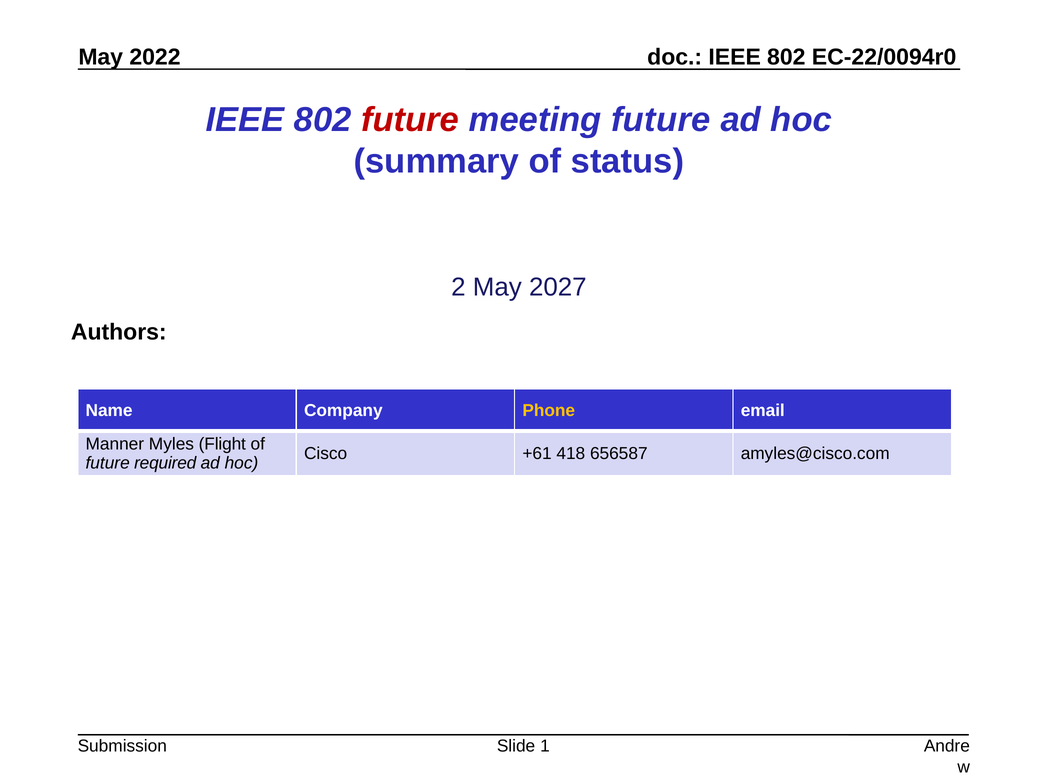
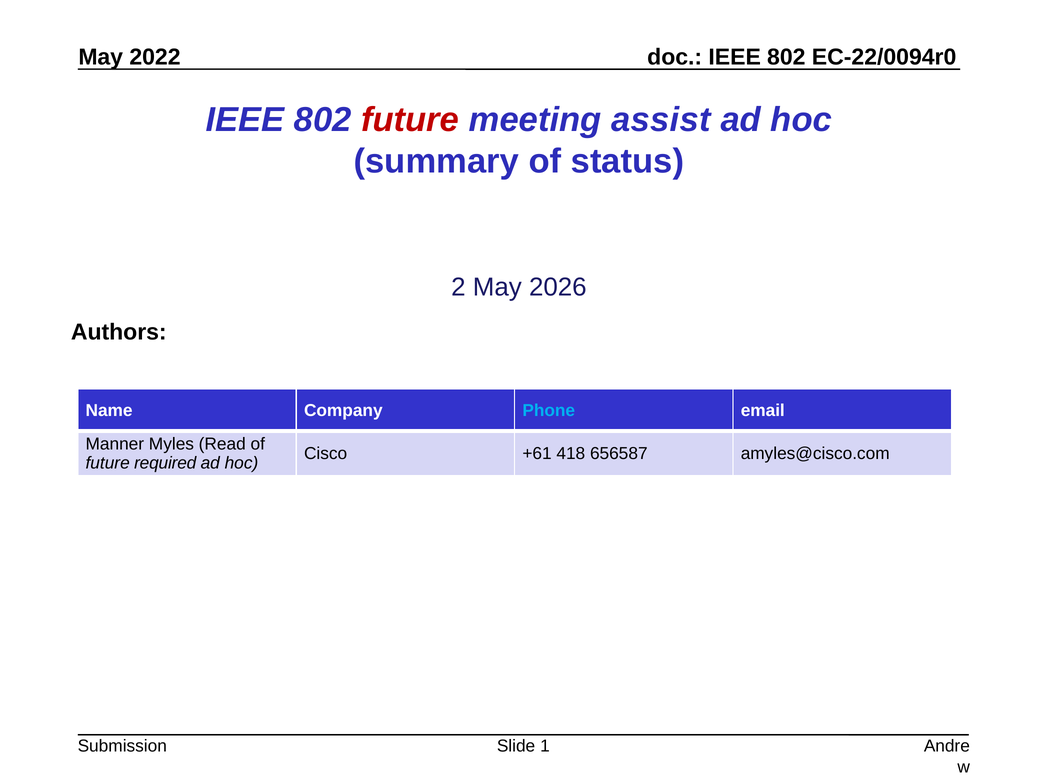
meeting future: future -> assist
2027: 2027 -> 2026
Phone colour: yellow -> light blue
Flight: Flight -> Read
